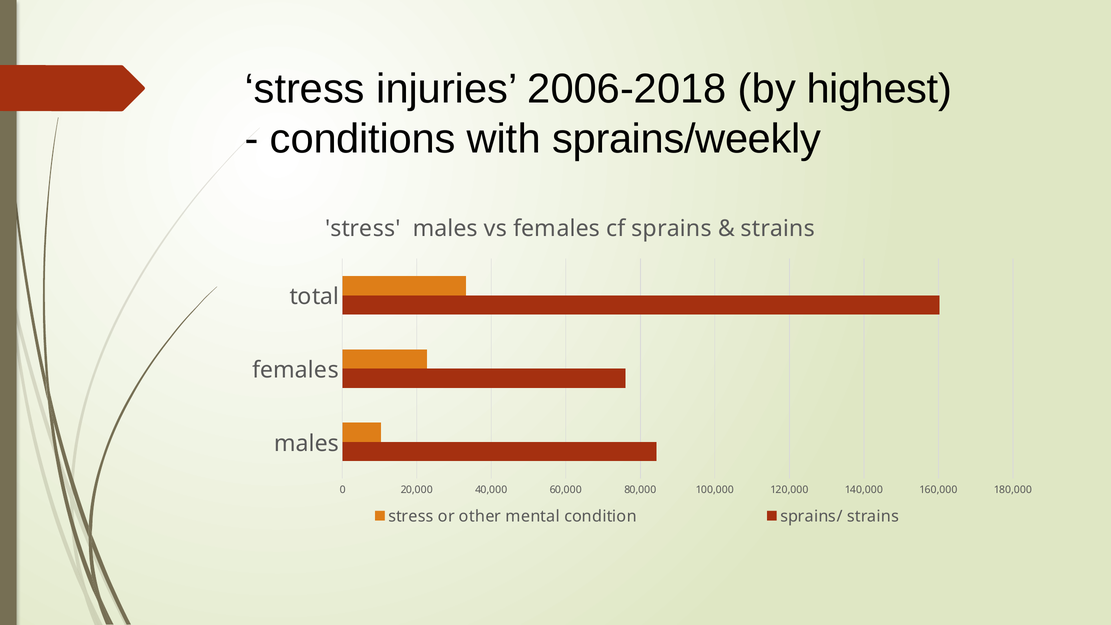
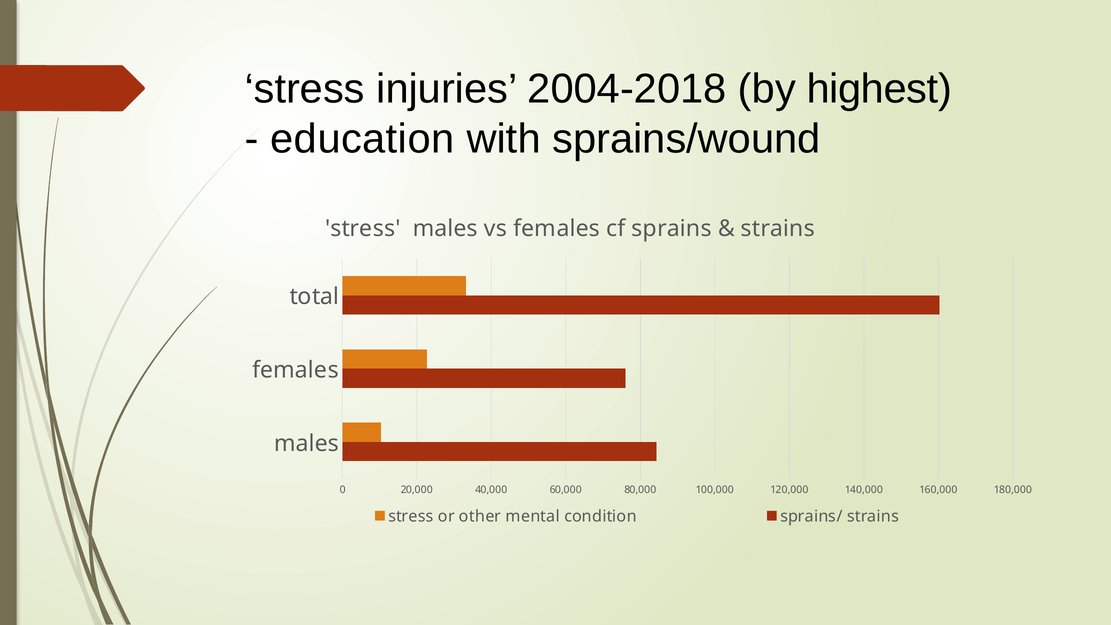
2006-2018: 2006-2018 -> 2004-2018
conditions: conditions -> education
sprains/weekly: sprains/weekly -> sprains/wound
